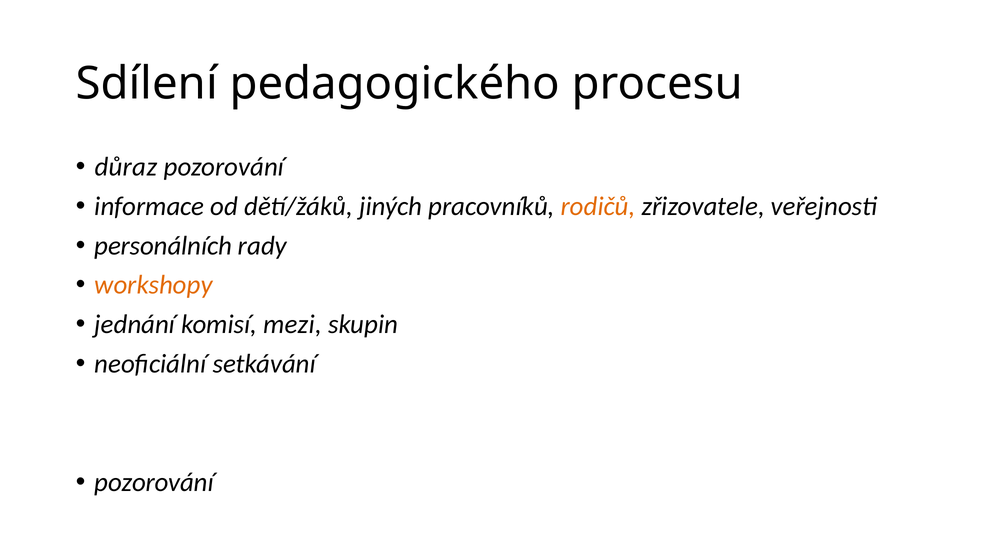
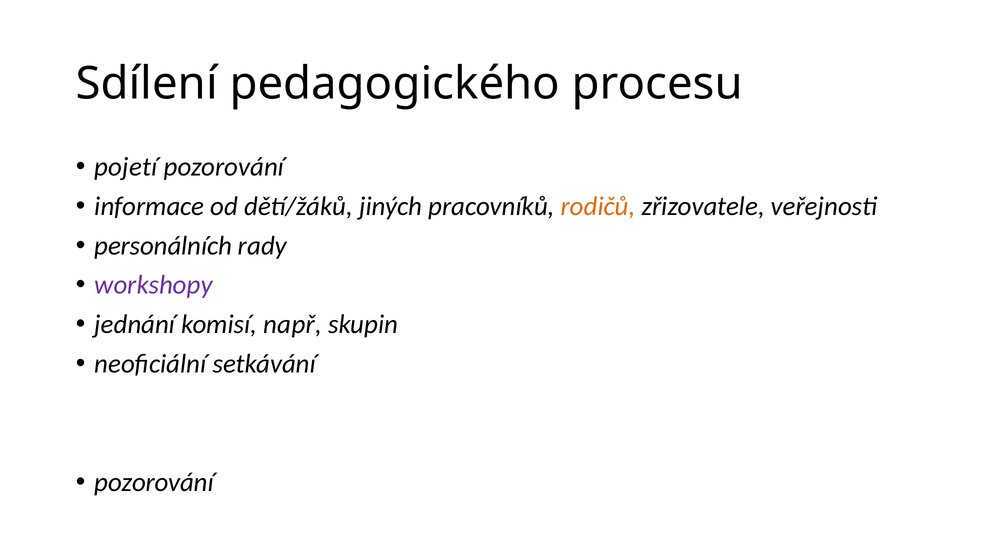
důraz: důraz -> pojetí
workshopy colour: orange -> purple
mezi: mezi -> např
